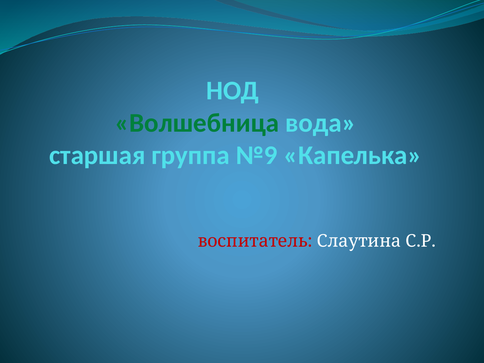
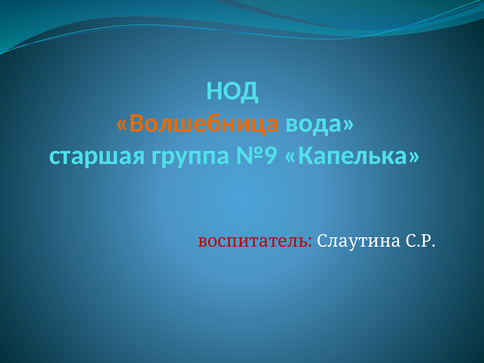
Волшебница colour: green -> orange
